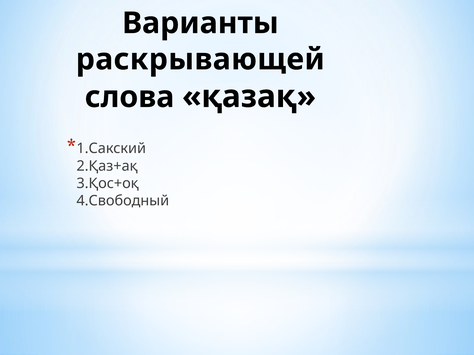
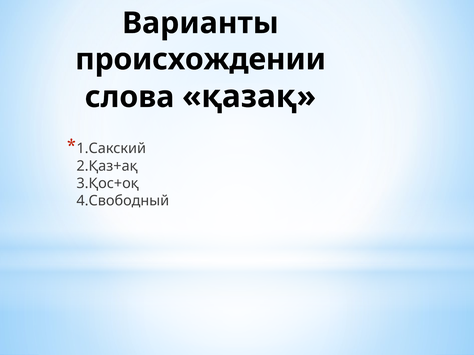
раскрывающей: раскрывающей -> происхождении
